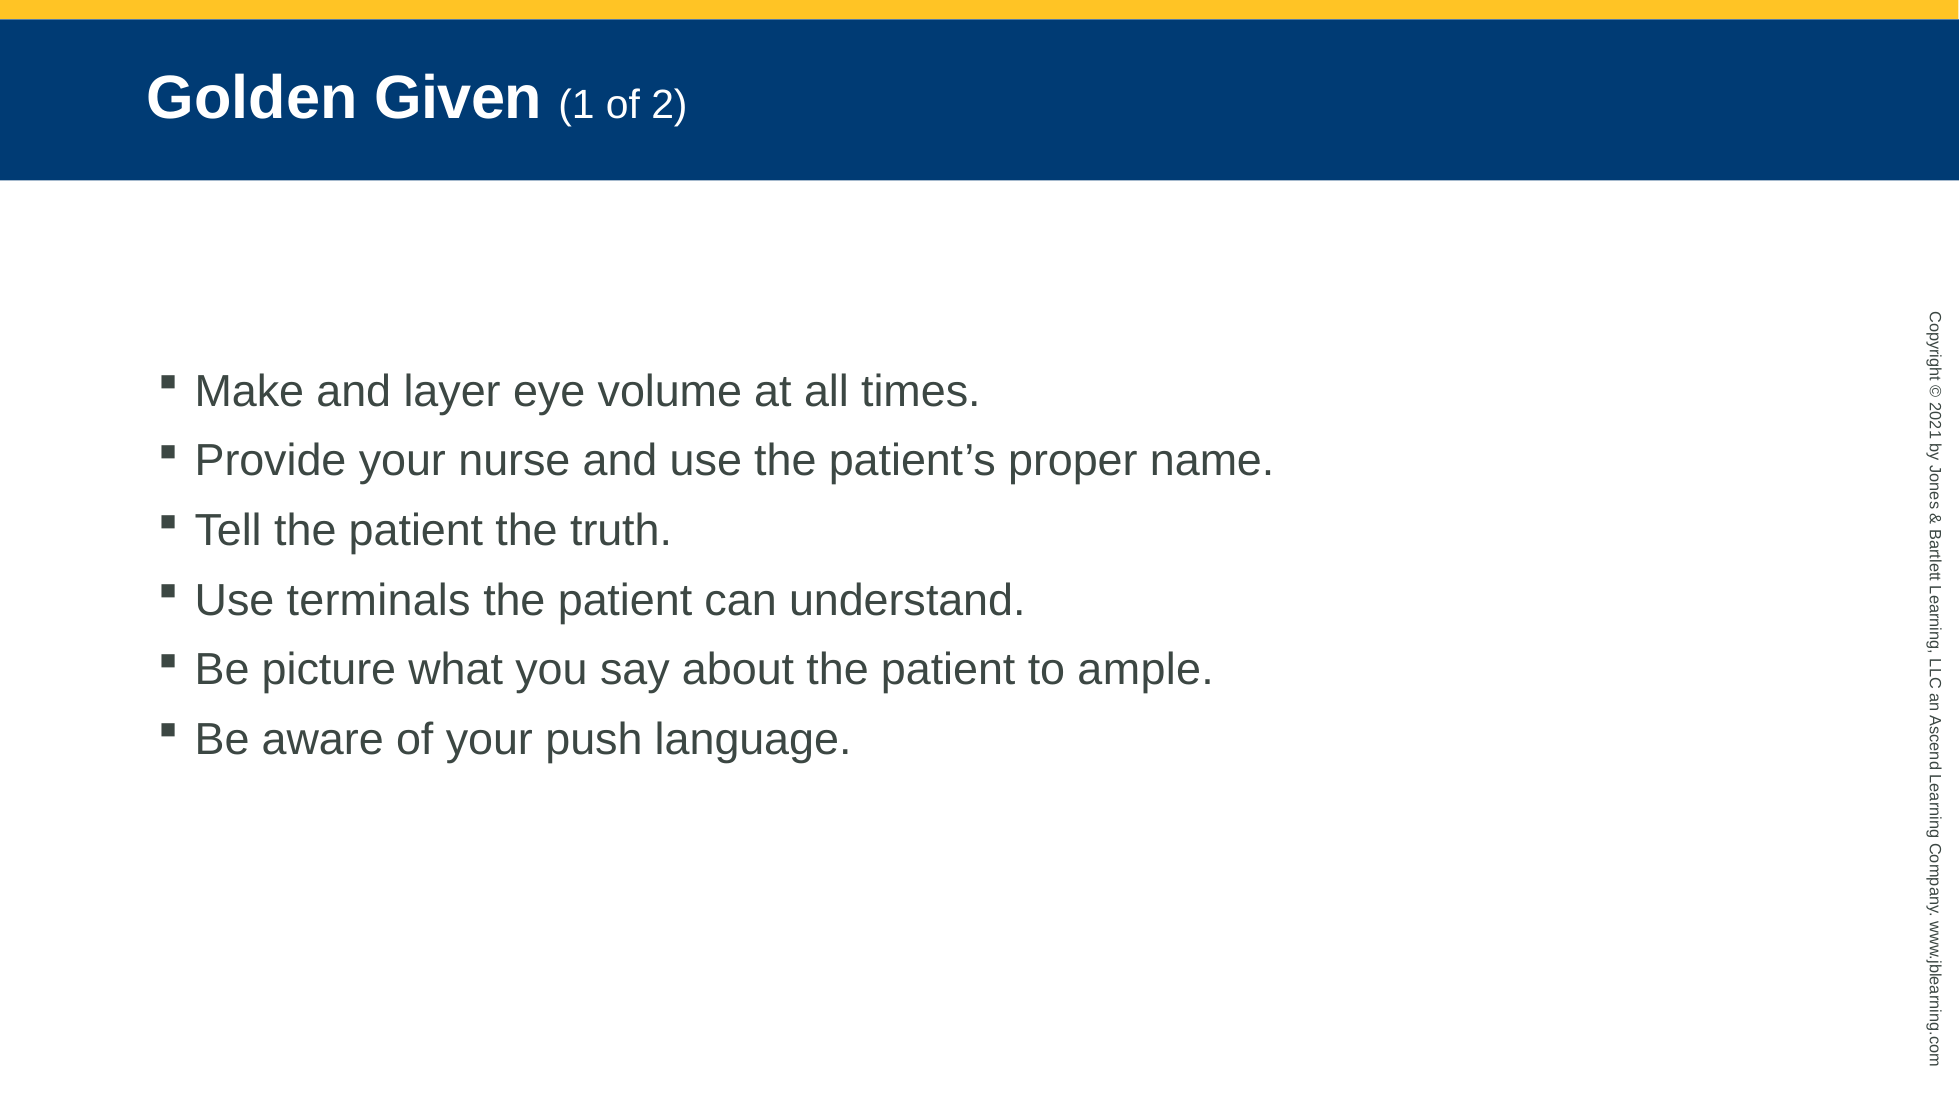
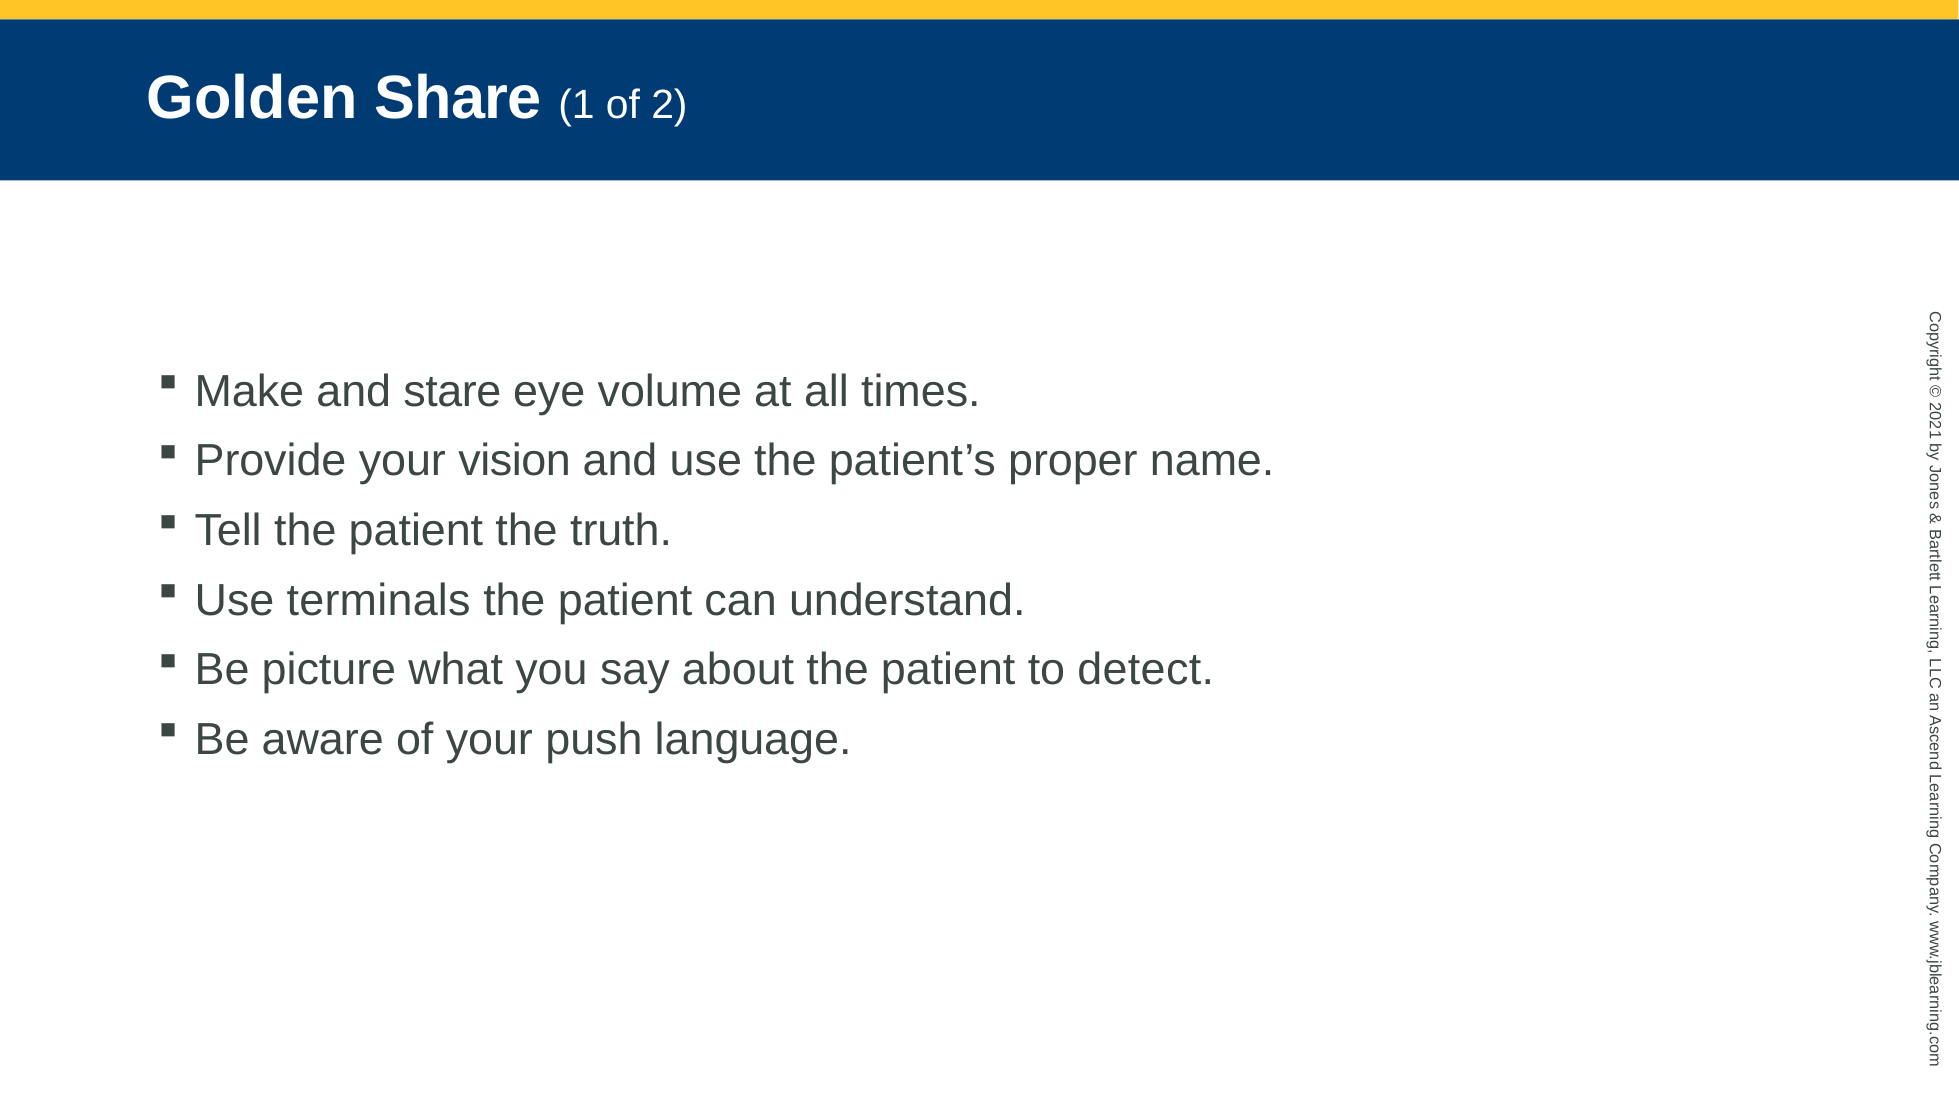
Given: Given -> Share
layer: layer -> stare
nurse: nurse -> vision
ample: ample -> detect
